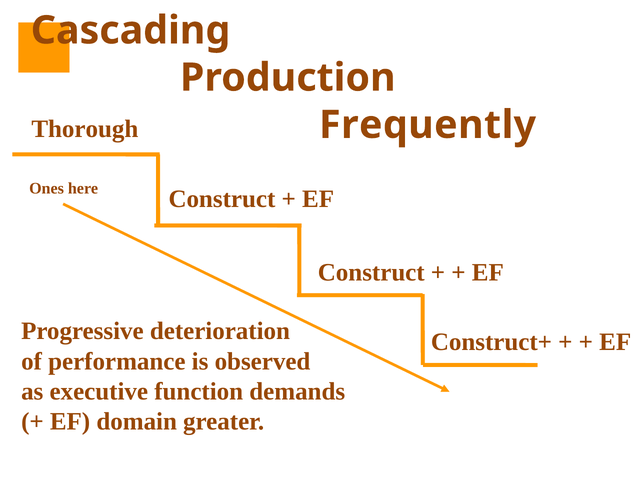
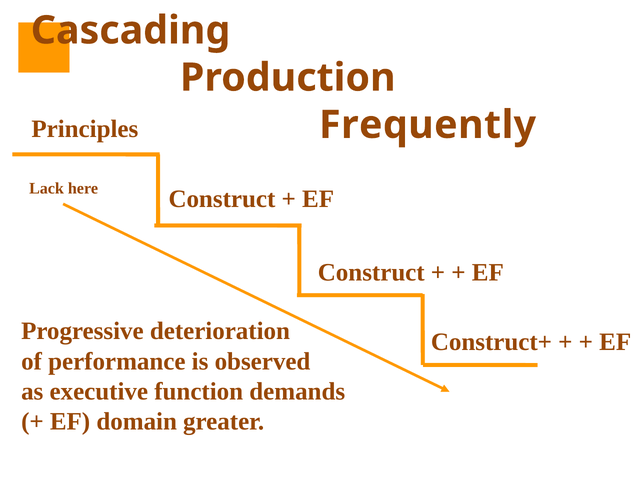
Thorough: Thorough -> Principles
Ones: Ones -> Lack
